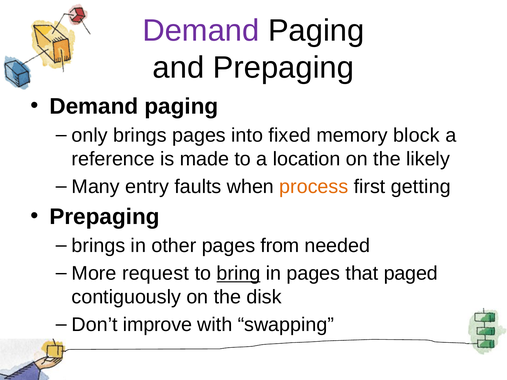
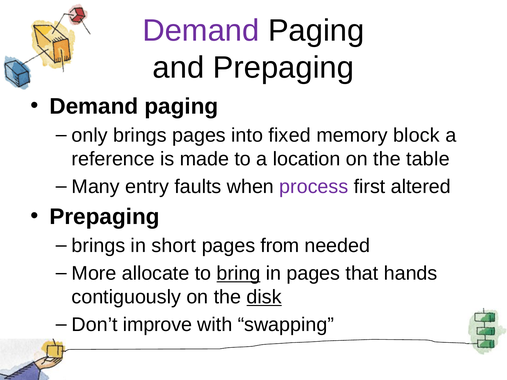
likely: likely -> table
process colour: orange -> purple
getting: getting -> altered
other: other -> short
request: request -> allocate
paged: paged -> hands
disk underline: none -> present
